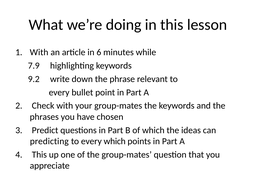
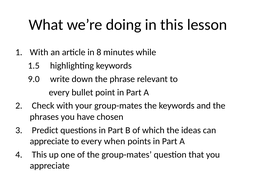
6: 6 -> 8
7.9: 7.9 -> 1.5
9.2: 9.2 -> 9.0
predicting at (49, 141): predicting -> appreciate
every which: which -> when
